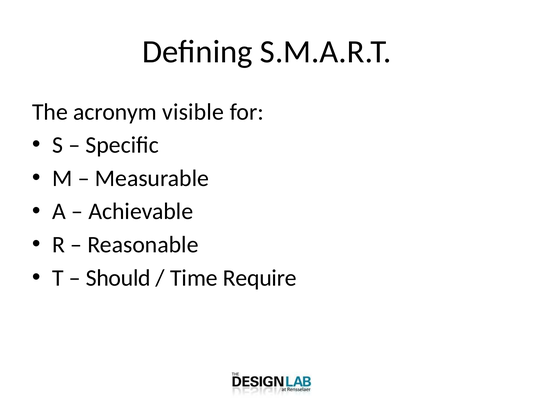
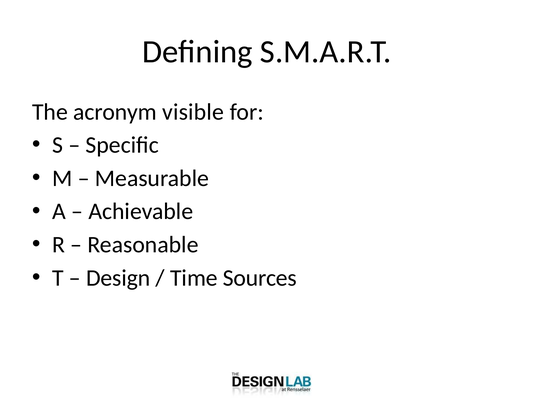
Should: Should -> Design
Require: Require -> Sources
